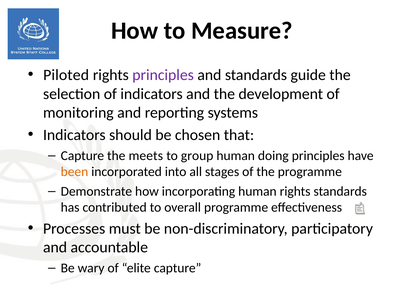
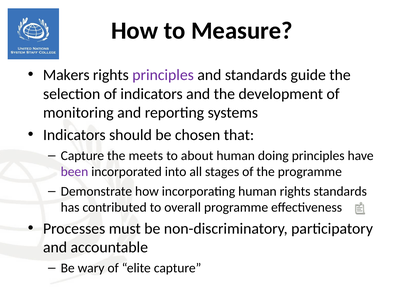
Piloted: Piloted -> Makers
group: group -> about
been colour: orange -> purple
